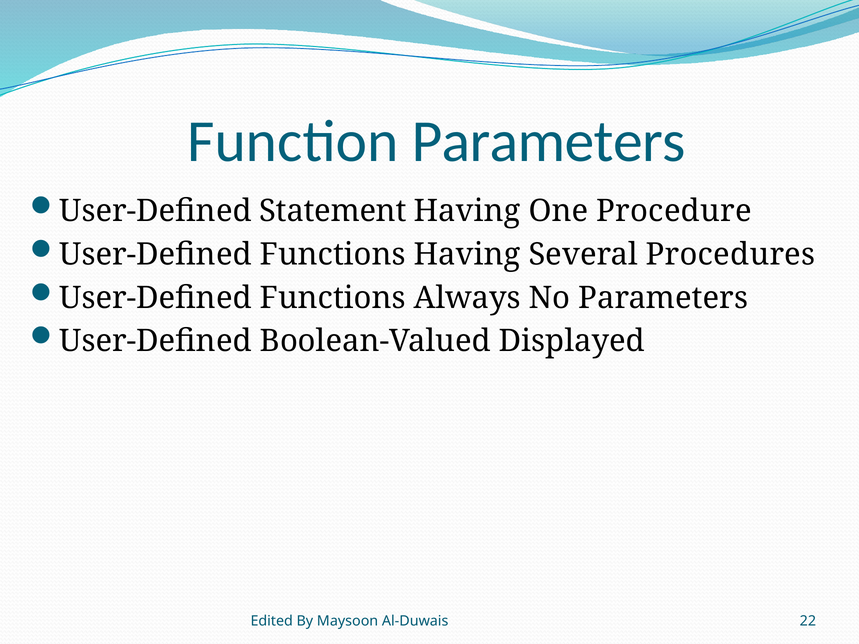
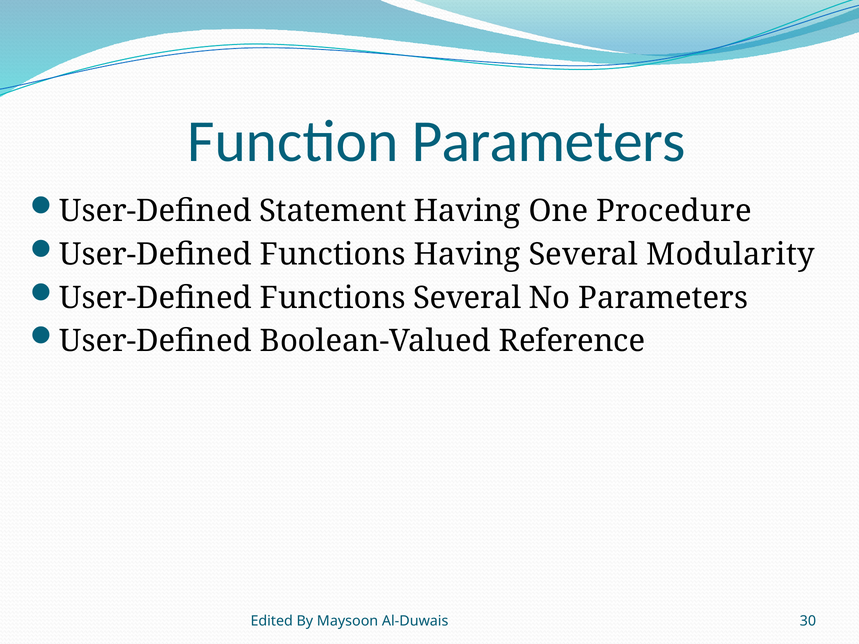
Procedures: Procedures -> Modularity
Functions Always: Always -> Several
Displayed: Displayed -> Reference
22: 22 -> 30
